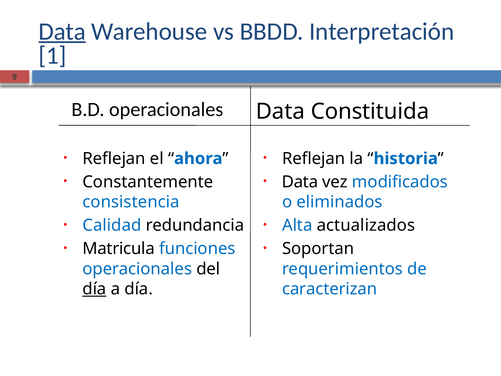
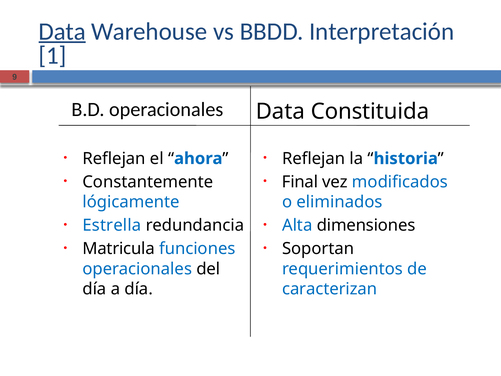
Data at (300, 182): Data -> Final
consistencia: consistencia -> lógicamente
Calidad: Calidad -> Estrella
actualizados: actualizados -> dimensiones
día at (94, 289) underline: present -> none
